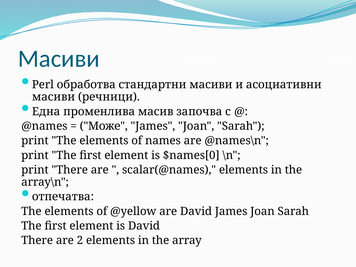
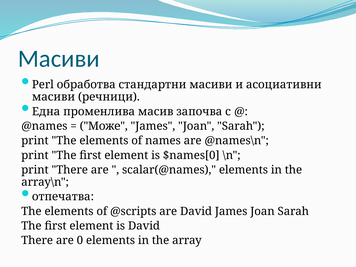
@yellow: @yellow -> @scripts
2: 2 -> 0
